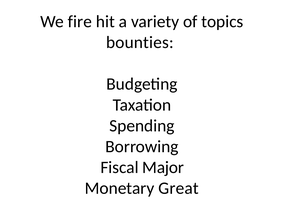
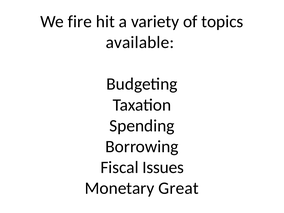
bounties: bounties -> available
Major: Major -> Issues
